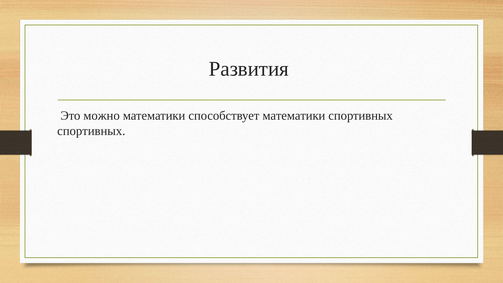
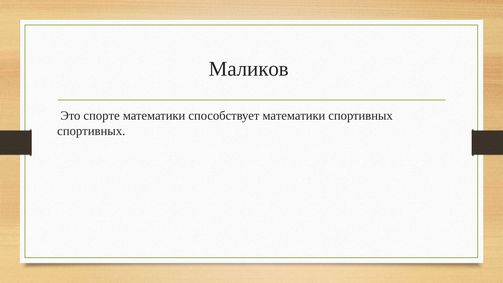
Развития: Развития -> Маликов
можно: можно -> спорте
